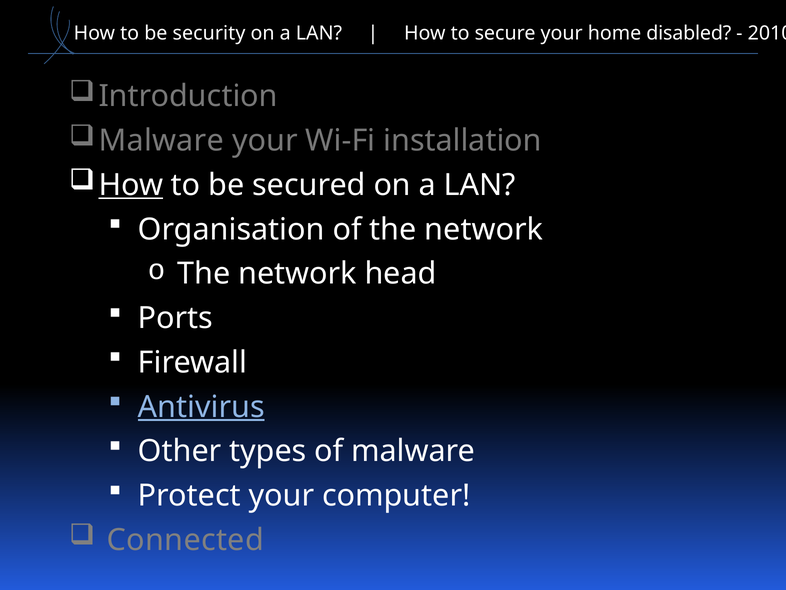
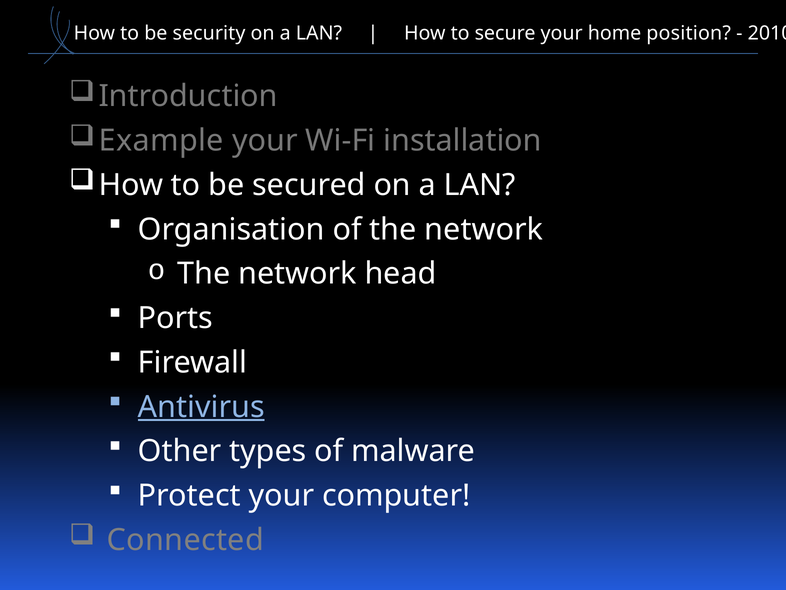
disabled: disabled -> position
Malware at (161, 141): Malware -> Example
How at (131, 185) underline: present -> none
